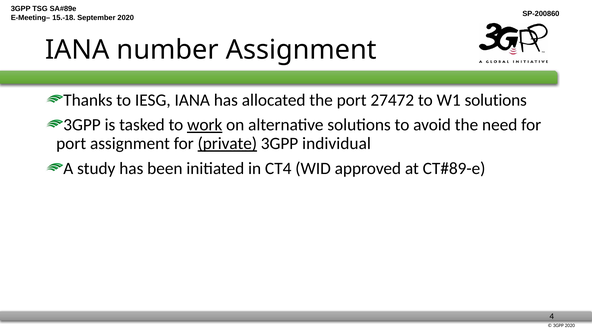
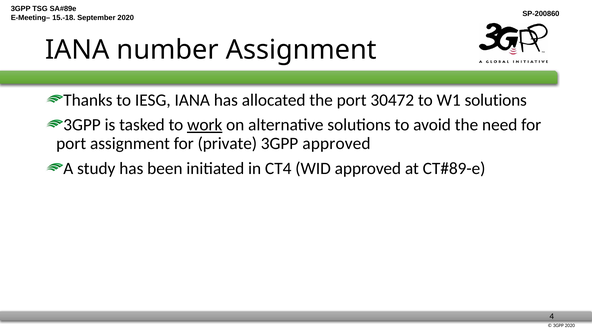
27472: 27472 -> 30472
private underline: present -> none
3GPP individual: individual -> approved
